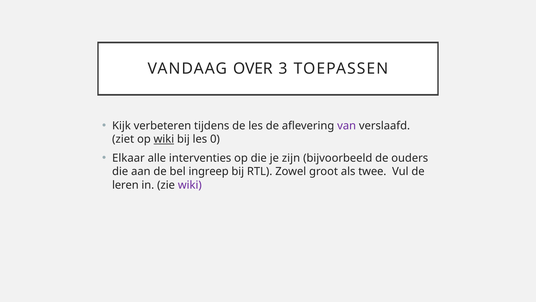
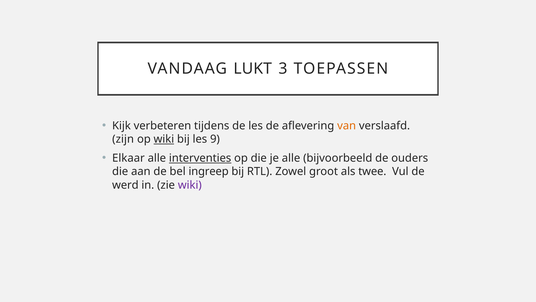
OVER: OVER -> LUKT
van colour: purple -> orange
ziet: ziet -> zijn
0: 0 -> 9
interventies underline: none -> present
je zijn: zijn -> alle
leren: leren -> werd
